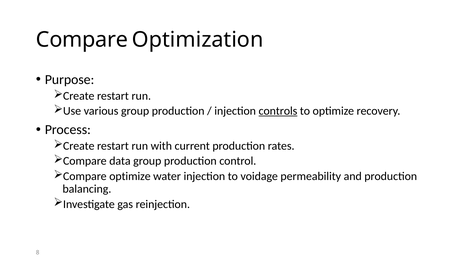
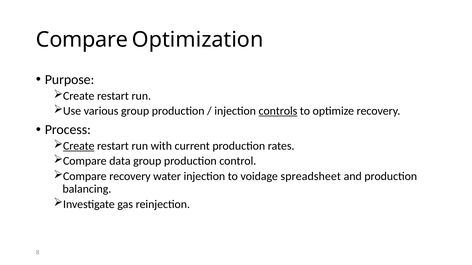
Create at (79, 146) underline: none -> present
Compare optimize: optimize -> recovery
permeability: permeability -> spreadsheet
